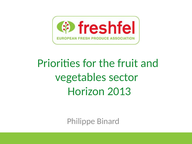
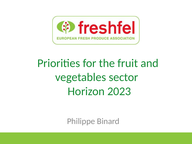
2013: 2013 -> 2023
